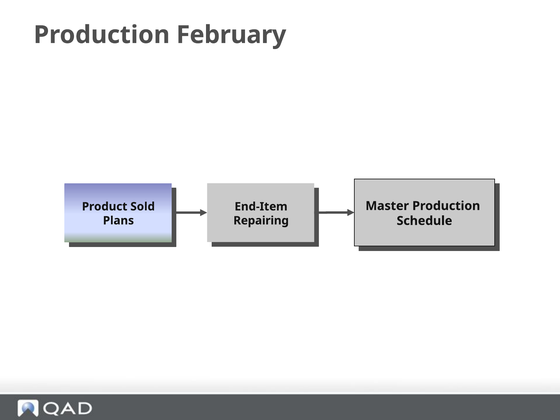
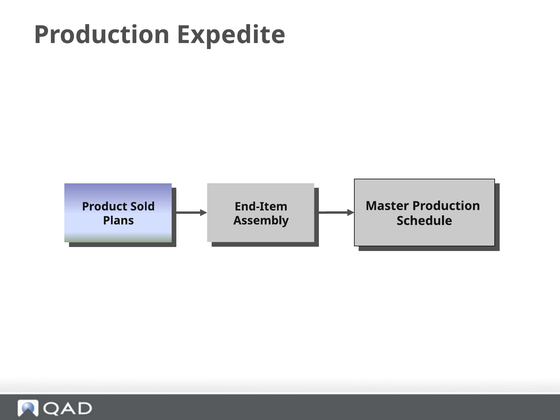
February: February -> Expedite
Repairing: Repairing -> Assembly
